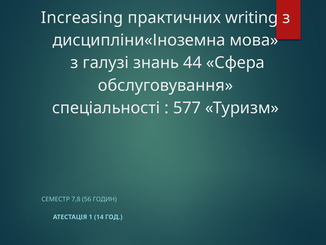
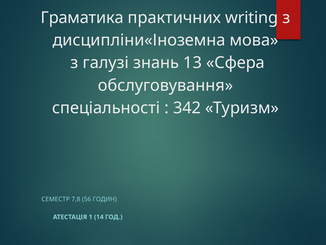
Increasing: Increasing -> Граматика
44: 44 -> 13
577: 577 -> 342
